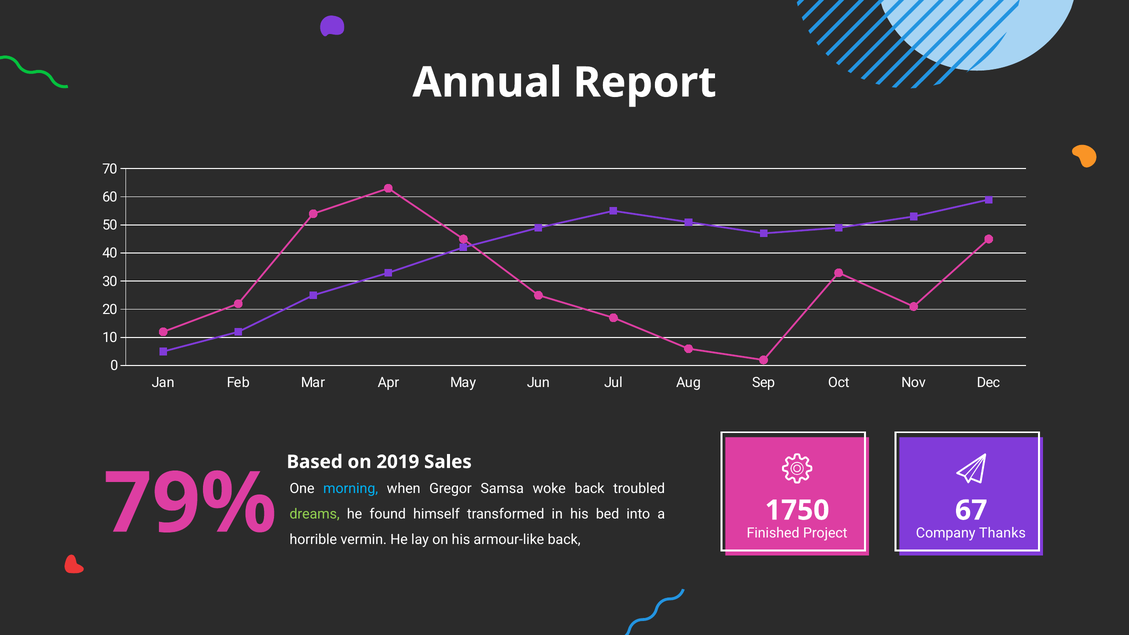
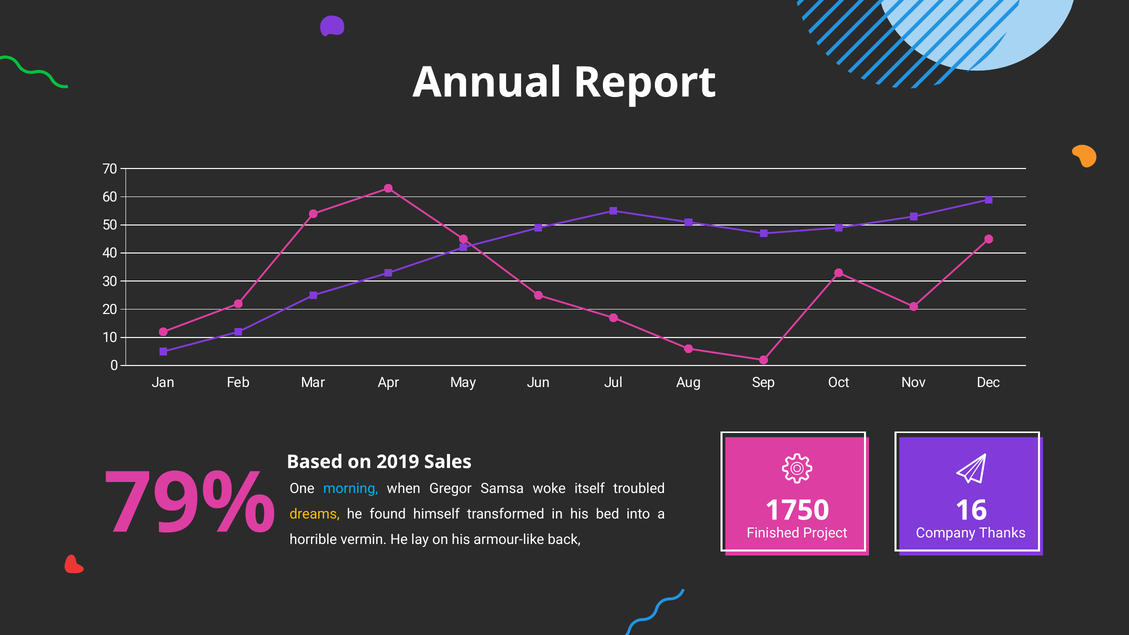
woke back: back -> itself
dreams colour: light green -> yellow
67: 67 -> 16
